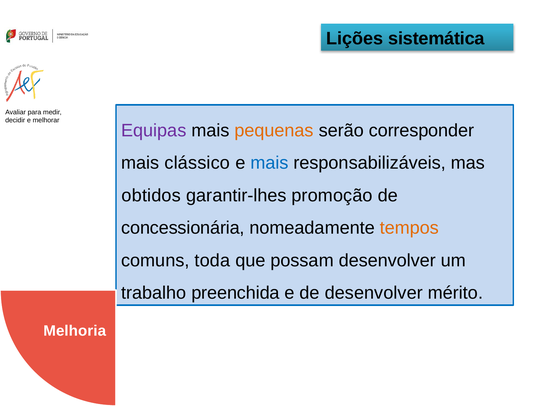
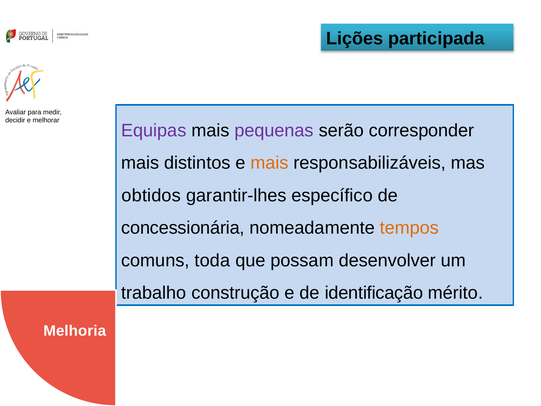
sistemática: sistemática -> participada
pequenas colour: orange -> purple
clássico: clássico -> distintos
mais at (269, 163) colour: blue -> orange
promoção: promoção -> específico
preenchida: preenchida -> construção
de desenvolver: desenvolver -> identificação
